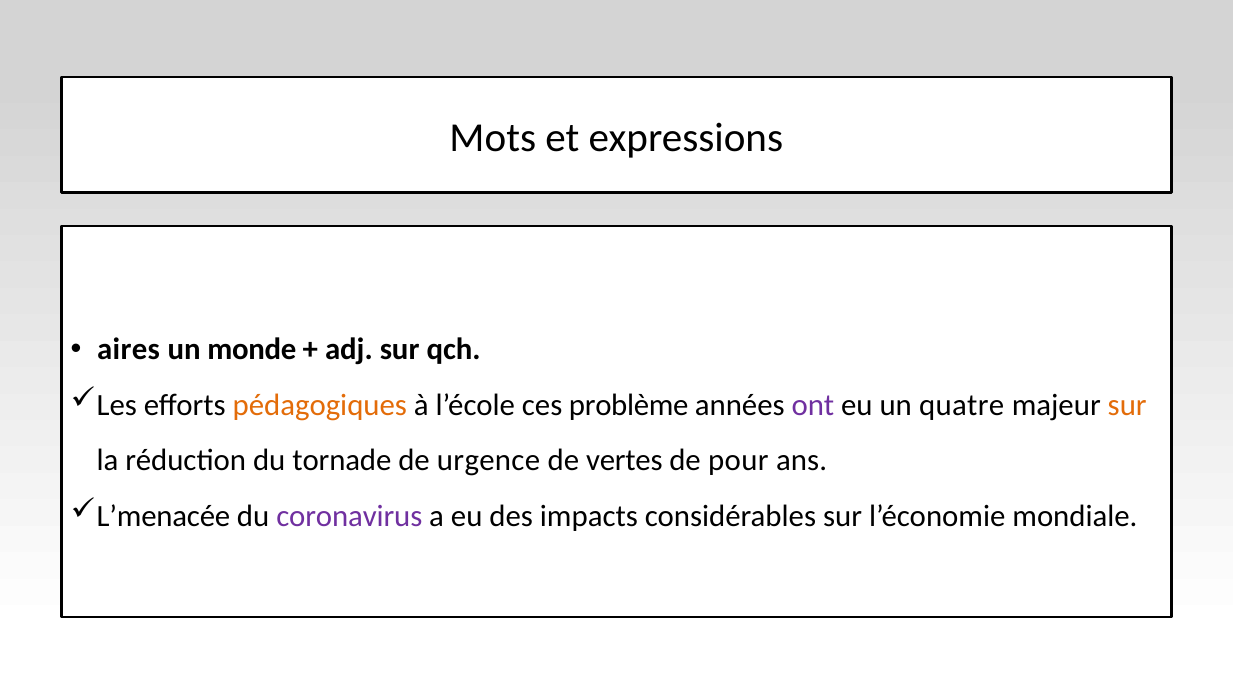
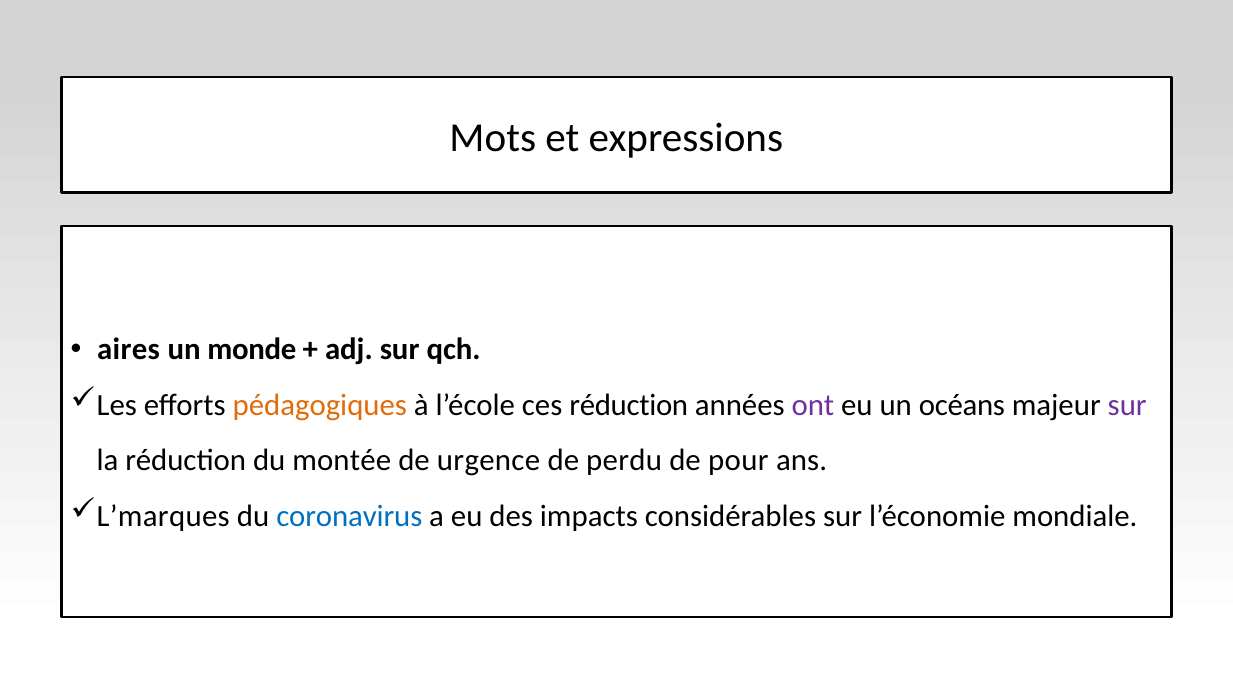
ces problème: problème -> réduction
quatre: quatre -> océans
sur at (1127, 405) colour: orange -> purple
tornade: tornade -> montée
vertes: vertes -> perdu
L’menacée: L’menacée -> L’marques
coronavirus colour: purple -> blue
